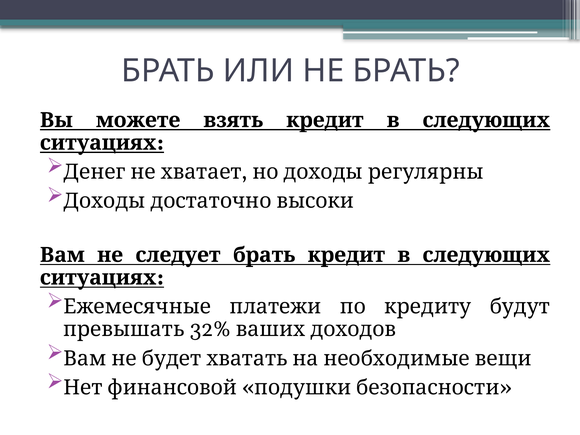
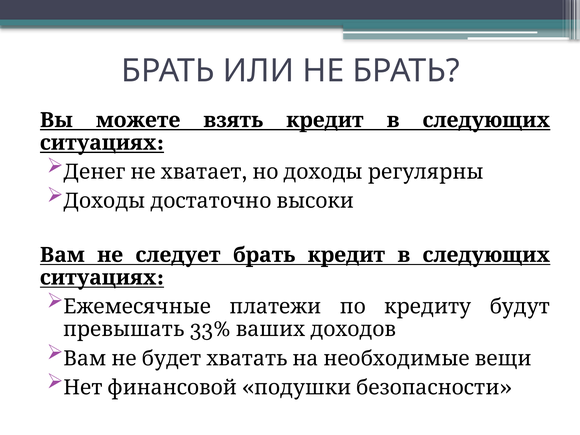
32%: 32% -> 33%
